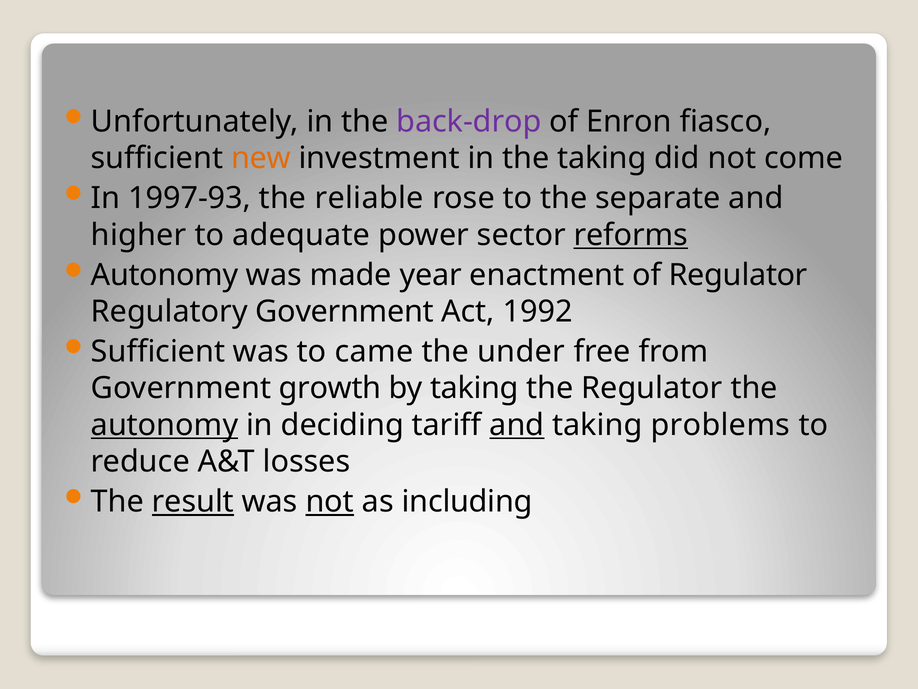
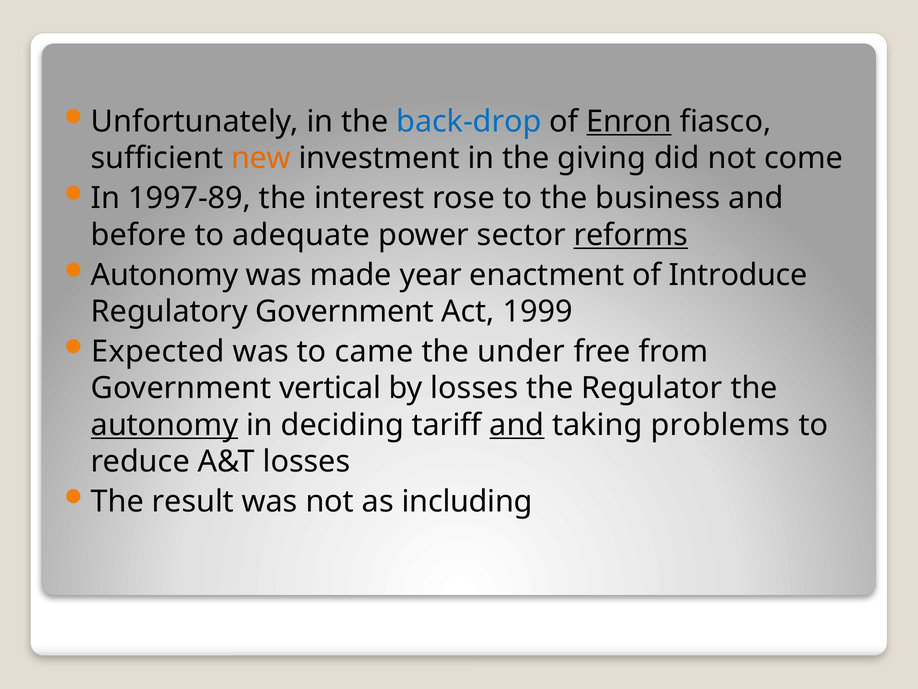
back-drop colour: purple -> blue
Enron underline: none -> present
the taking: taking -> giving
1997-93: 1997-93 -> 1997-89
reliable: reliable -> interest
separate: separate -> business
higher: higher -> before
of Regulator: Regulator -> Introduce
1992: 1992 -> 1999
Sufficient at (158, 351): Sufficient -> Expected
growth: growth -> vertical
by taking: taking -> losses
result underline: present -> none
not at (330, 501) underline: present -> none
